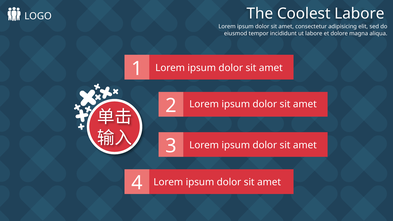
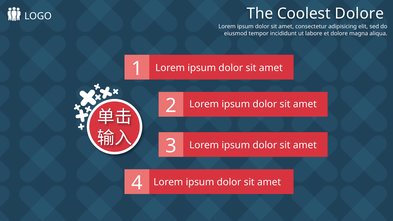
Coolest Labore: Labore -> Dolore
